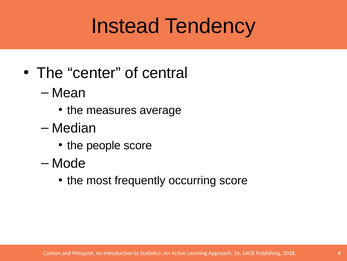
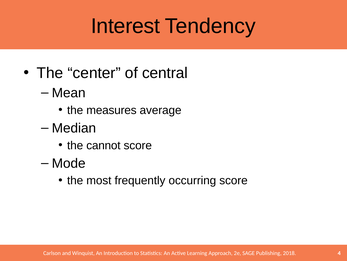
Instead: Instead -> Interest
people: people -> cannot
